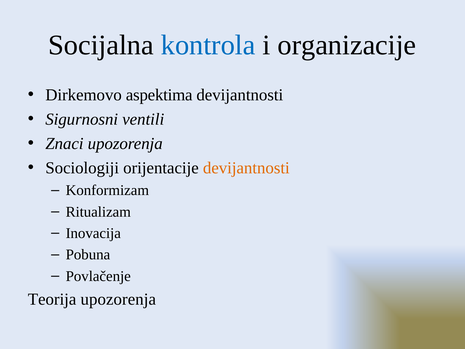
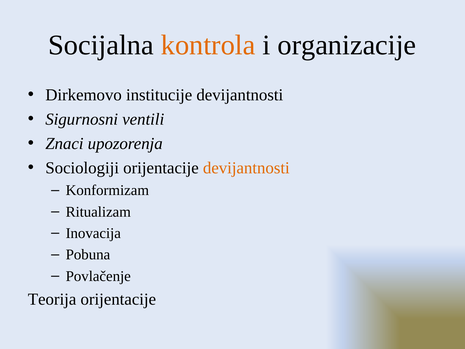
kontrola colour: blue -> orange
aspektima: aspektima -> institucije
Teorija upozorenja: upozorenja -> orijentacije
